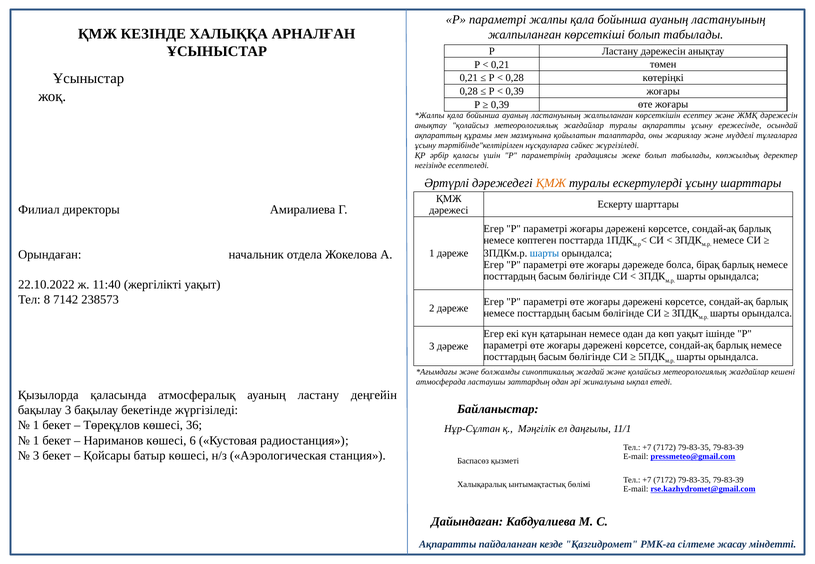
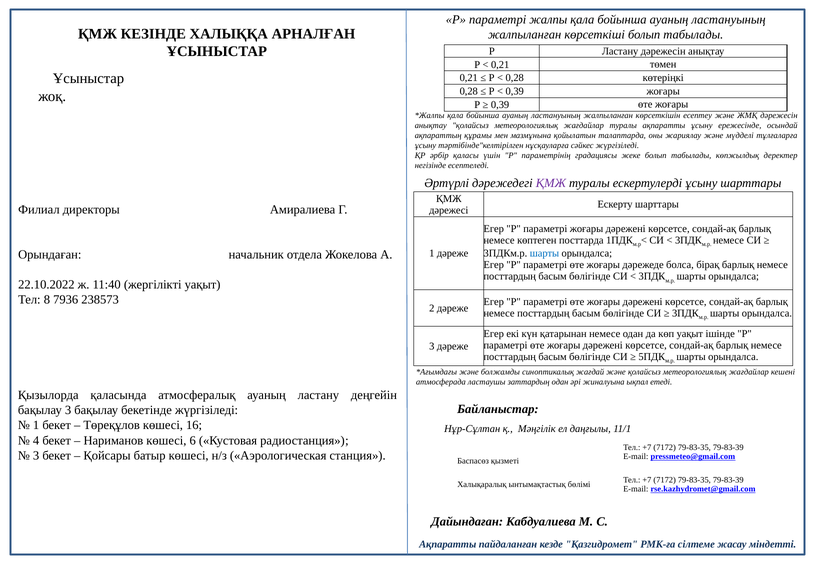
ҚМЖ at (551, 183) colour: orange -> purple
7142: 7142 -> 7936
36: 36 -> 16
1 at (36, 441): 1 -> 4
